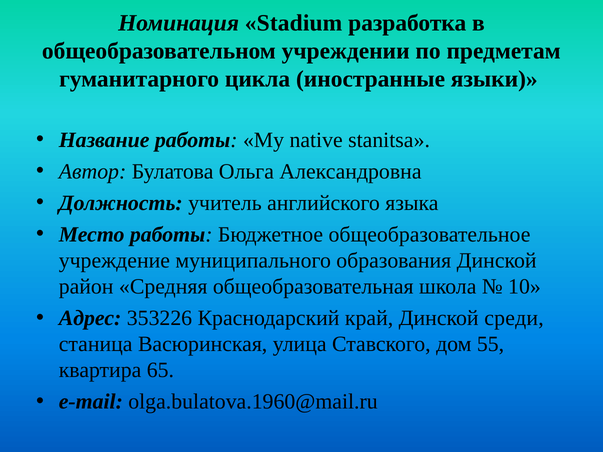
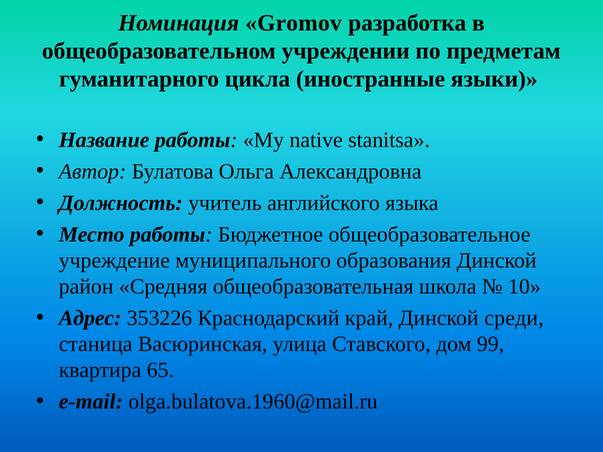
Stadium: Stadium -> Gromov
55: 55 -> 99
